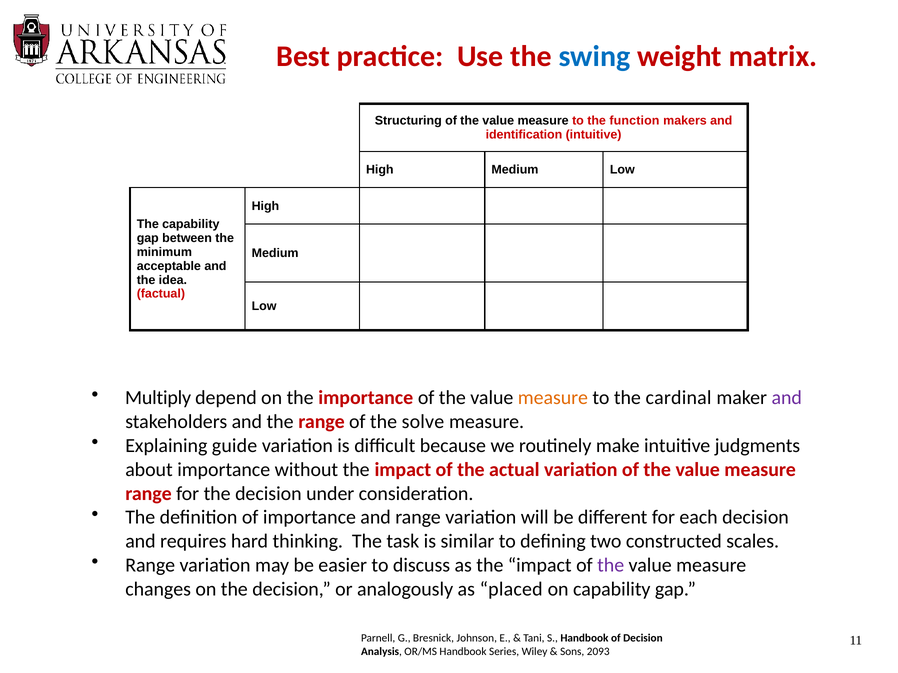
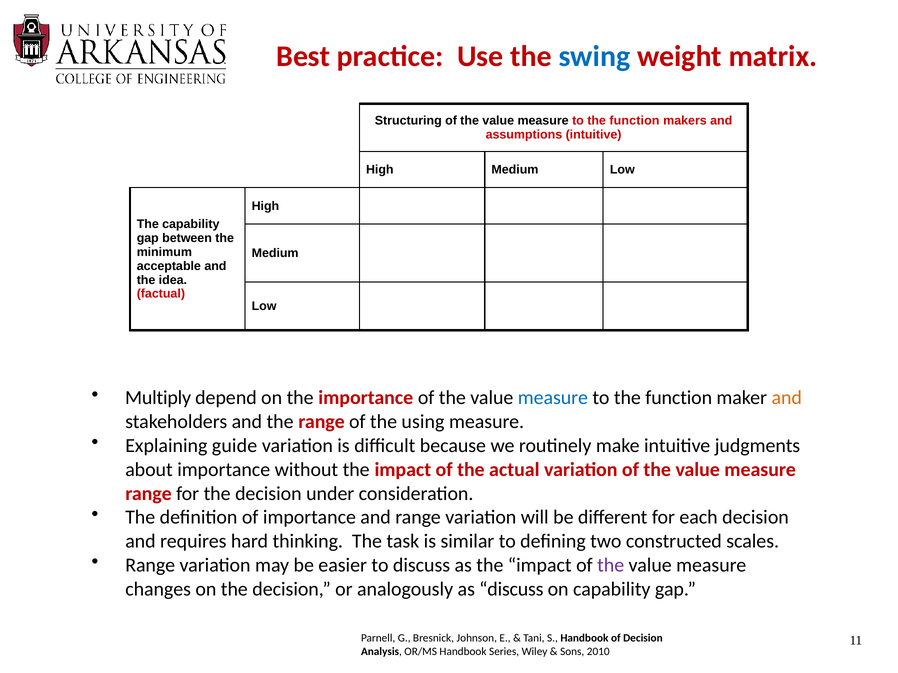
identification: identification -> assumptions
measure at (553, 398) colour: orange -> blue
cardinal at (679, 398): cardinal -> function
and at (787, 398) colour: purple -> orange
solve: solve -> using
as placed: placed -> discuss
2093: 2093 -> 2010
